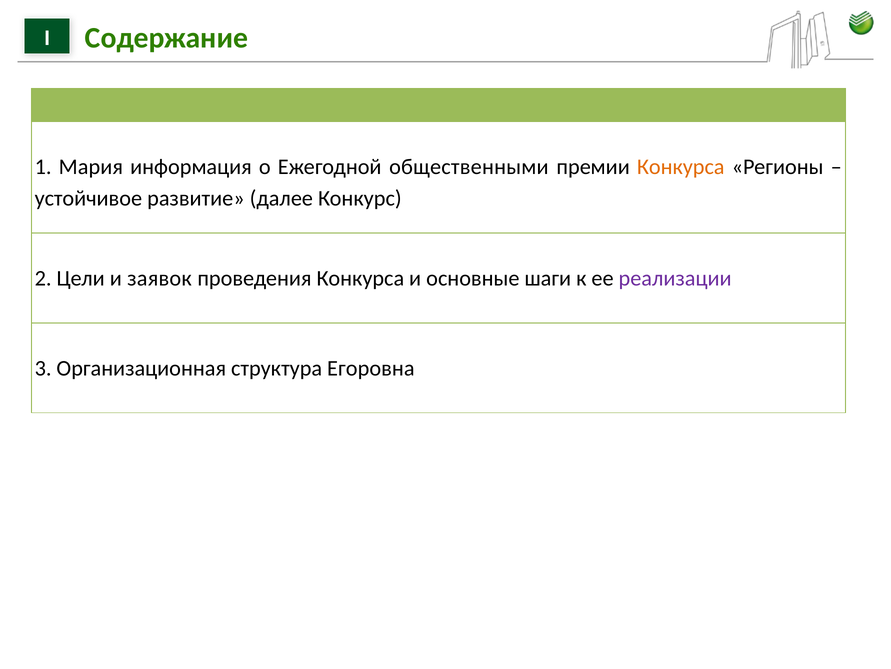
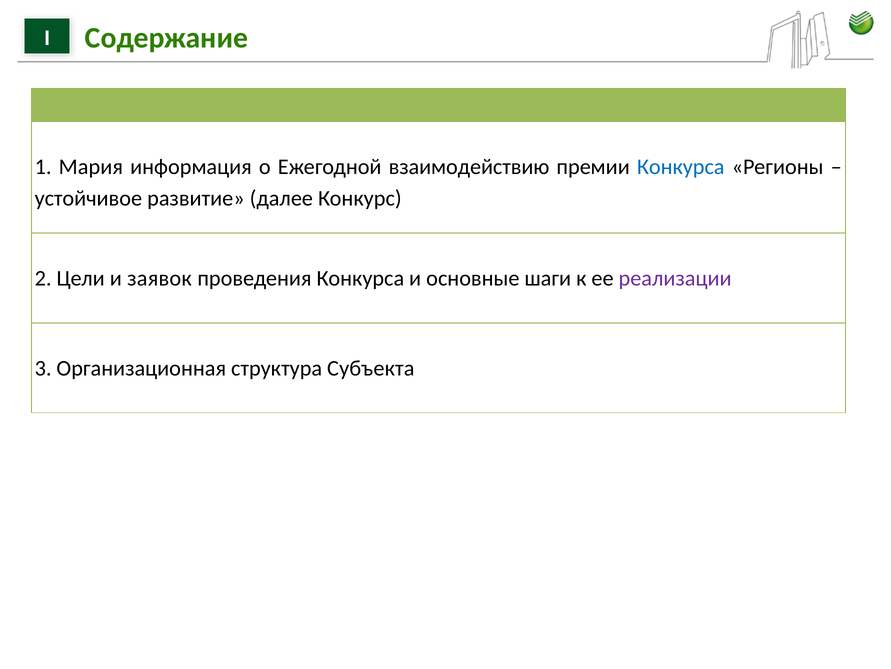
общественными: общественными -> взаимодействию
Конкурса at (681, 167) colour: orange -> blue
Егоровна: Егоровна -> Субъекта
